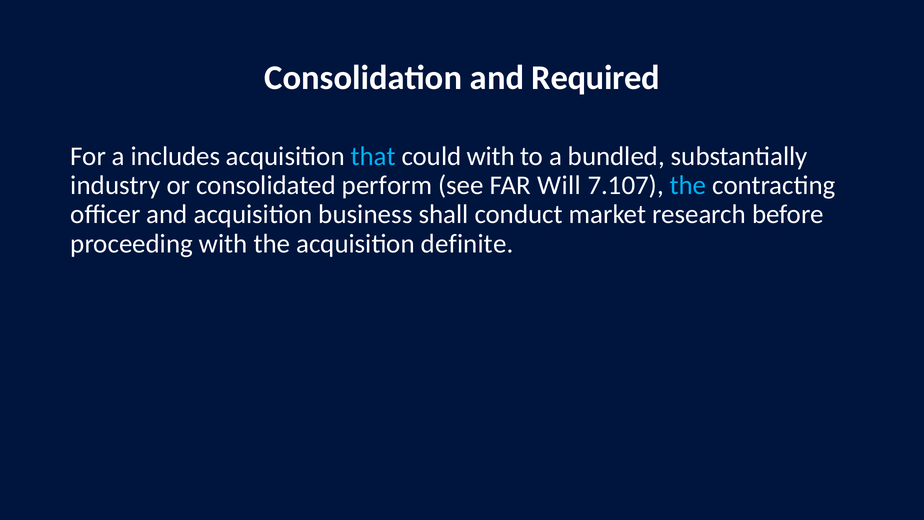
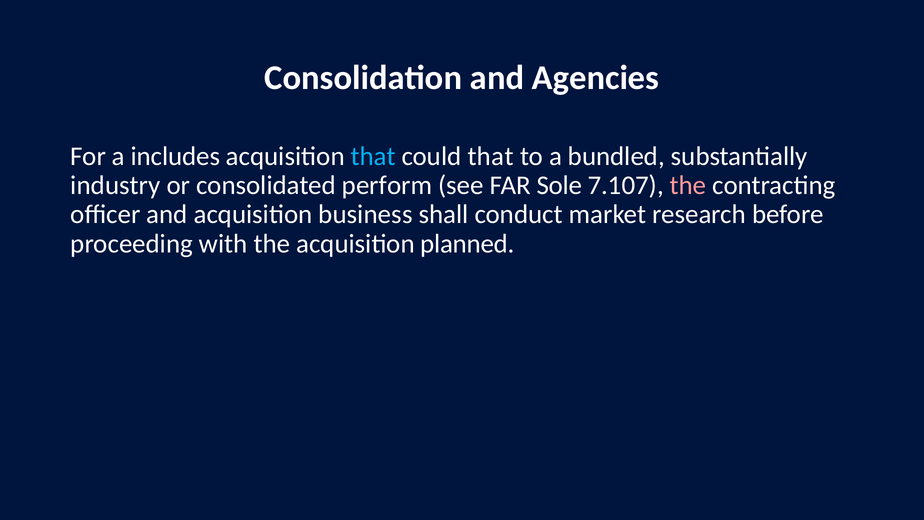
Required: Required -> Agencies
could with: with -> that
Will: Will -> Sole
the at (688, 185) colour: light blue -> pink
definite: definite -> planned
